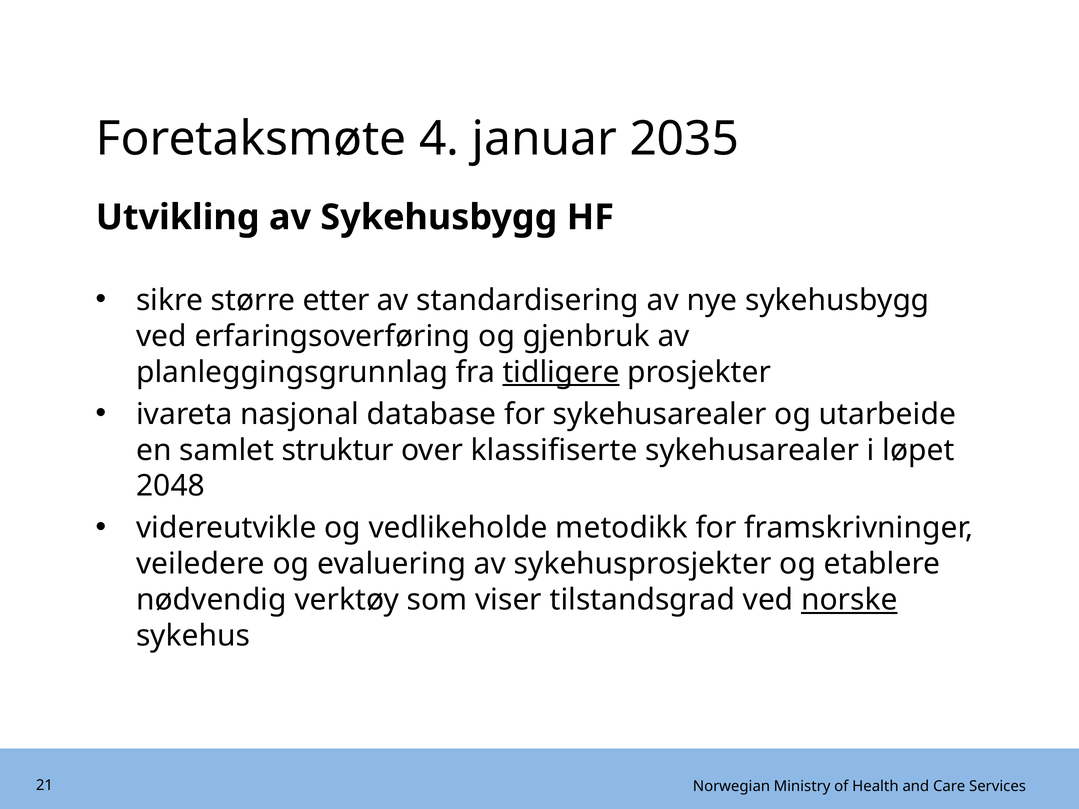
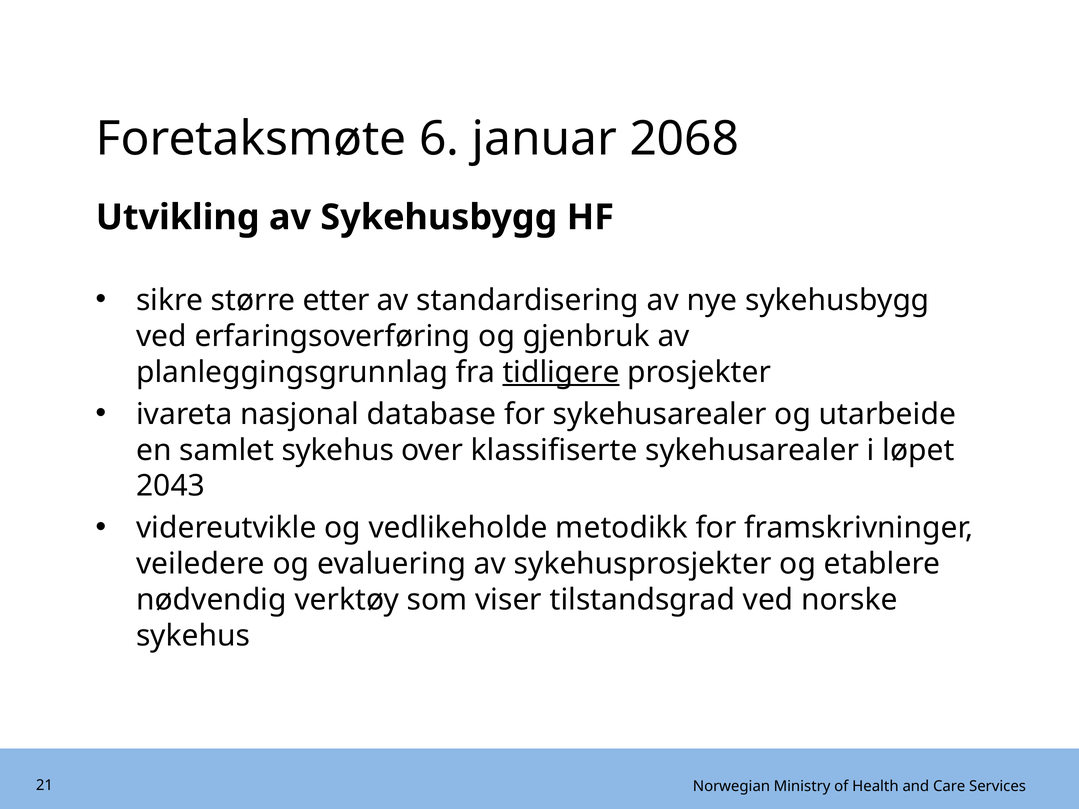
4: 4 -> 6
2035: 2035 -> 2068
samlet struktur: struktur -> sykehus
2048: 2048 -> 2043
norske underline: present -> none
